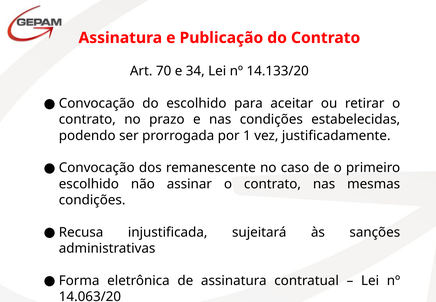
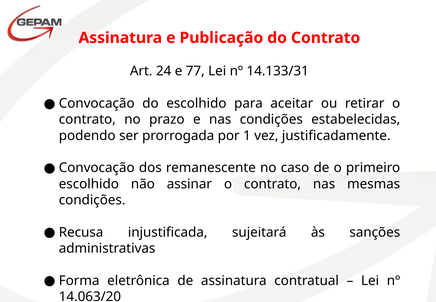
70: 70 -> 24
34: 34 -> 77
14.133/20: 14.133/20 -> 14.133/31
